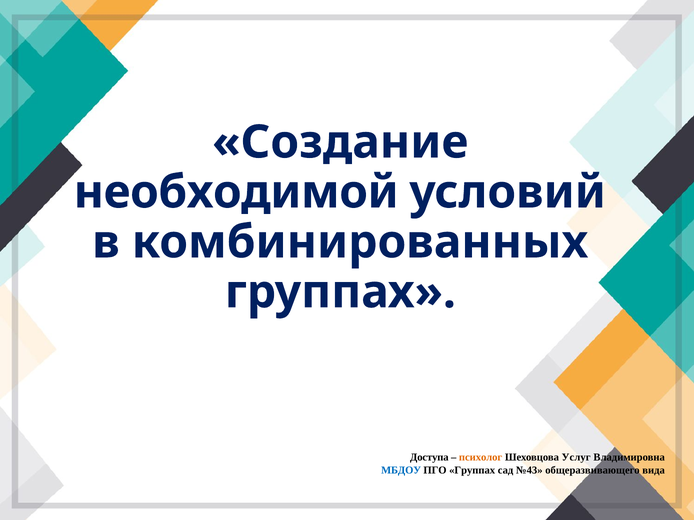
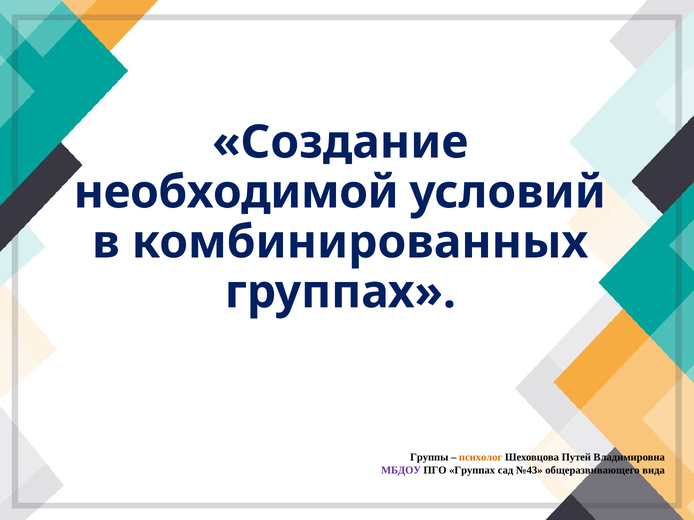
Доступа: Доступа -> Группы
Услуг: Услуг -> Путей
МБДОУ colour: blue -> purple
